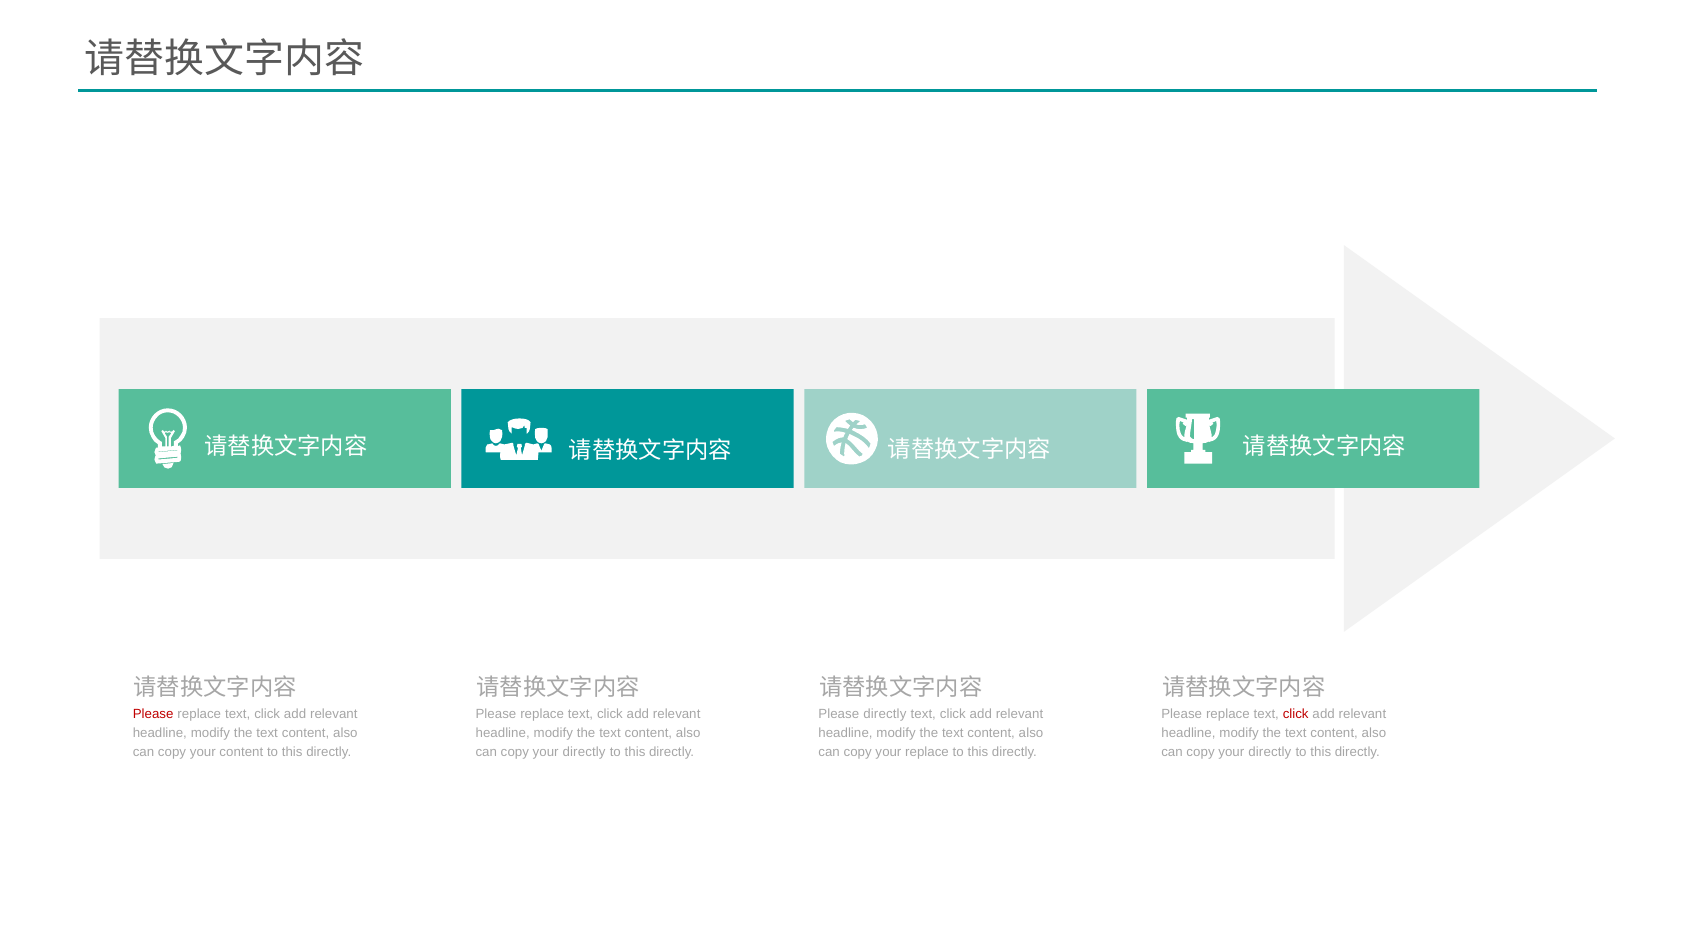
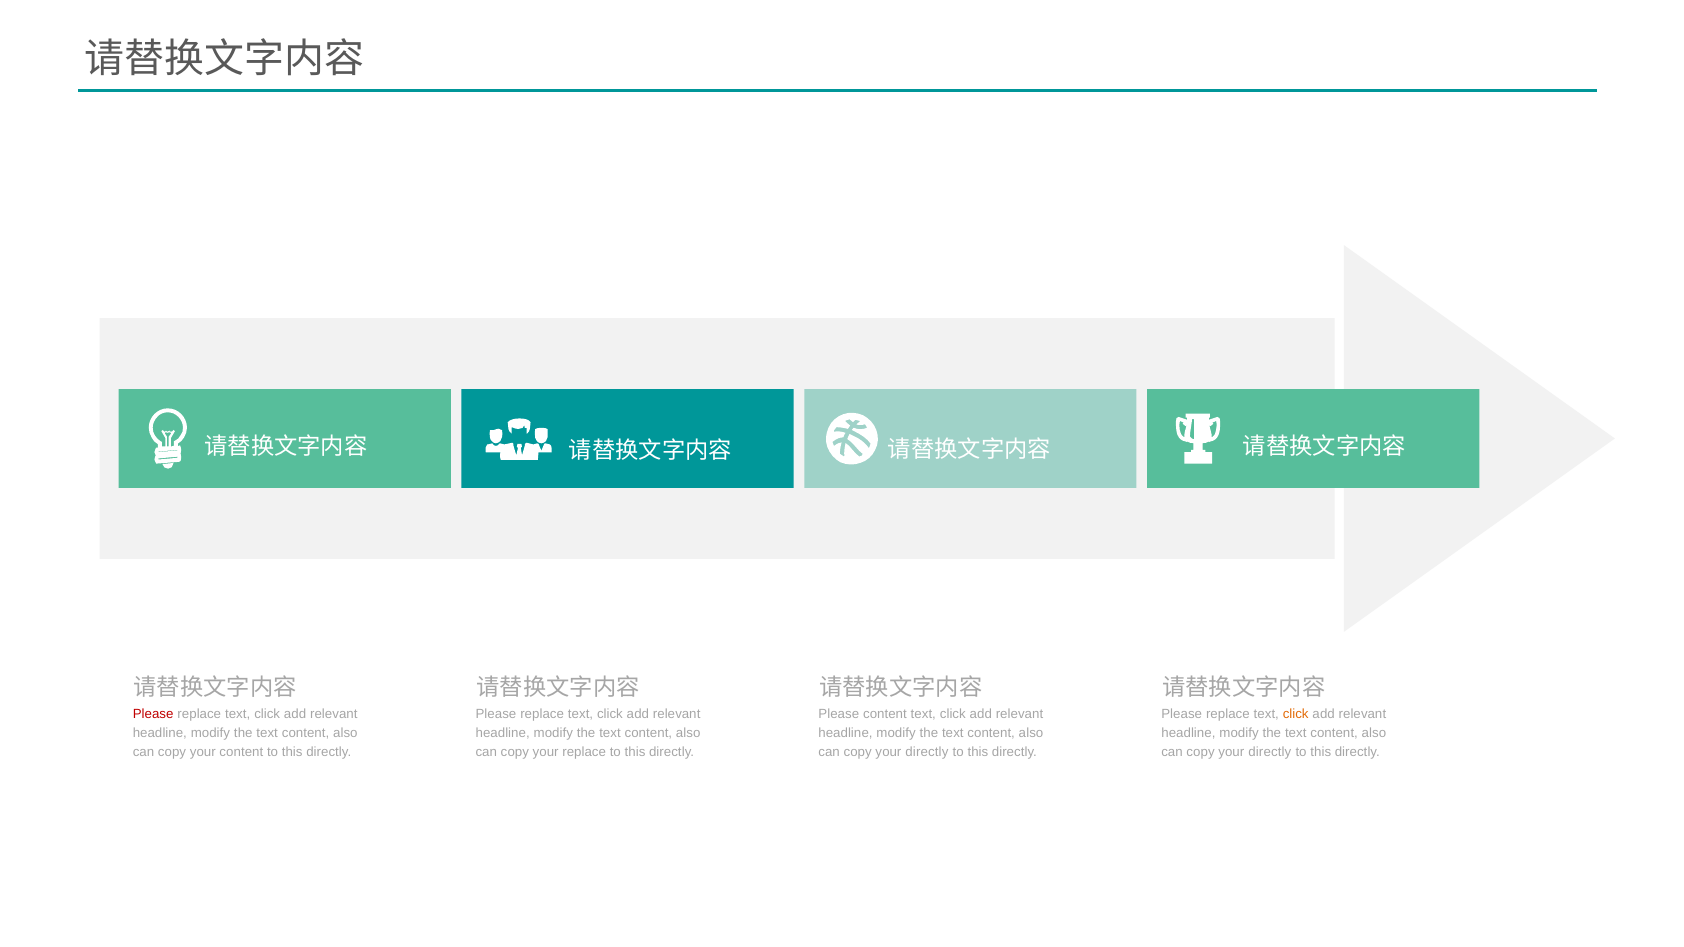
Please directly: directly -> content
click at (1296, 714) colour: red -> orange
directly at (584, 752): directly -> replace
replace at (927, 752): replace -> directly
